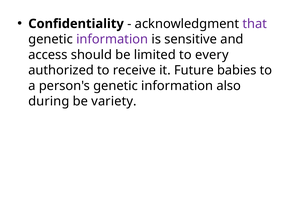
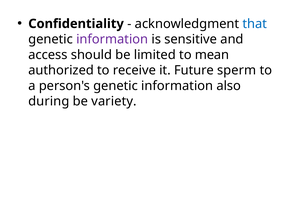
that colour: purple -> blue
every: every -> mean
babies: babies -> sperm
